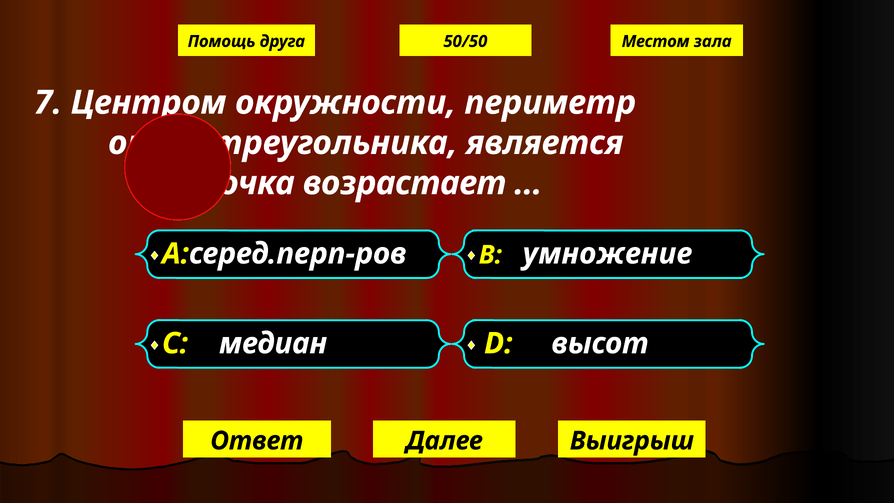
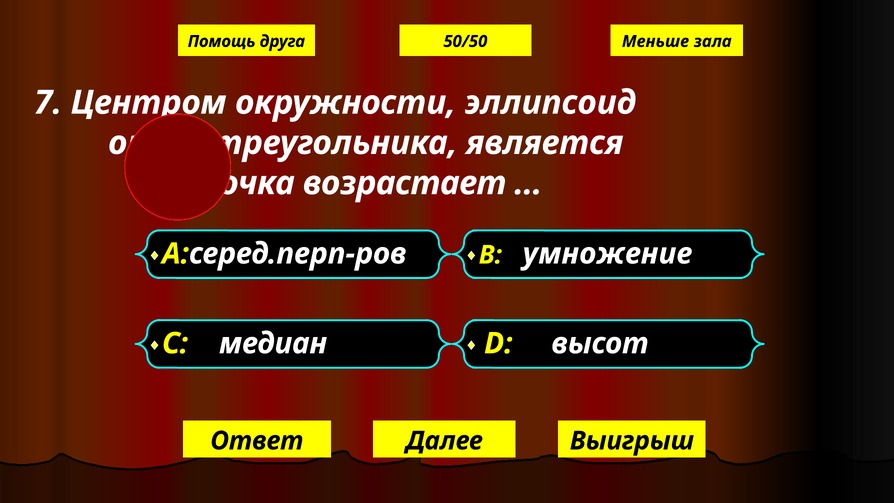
Местом: Местом -> Меньше
периметр: периметр -> эллипсоид
